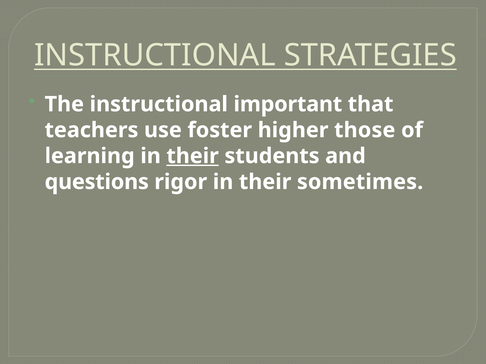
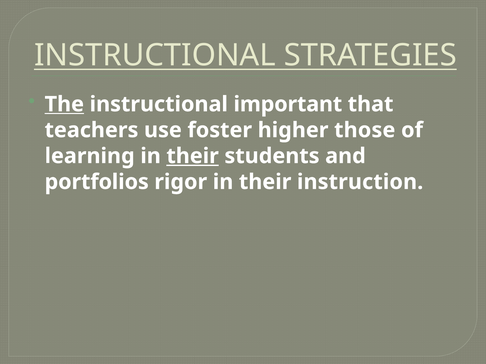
The underline: none -> present
questions: questions -> portfolios
sometimes: sometimes -> instruction
